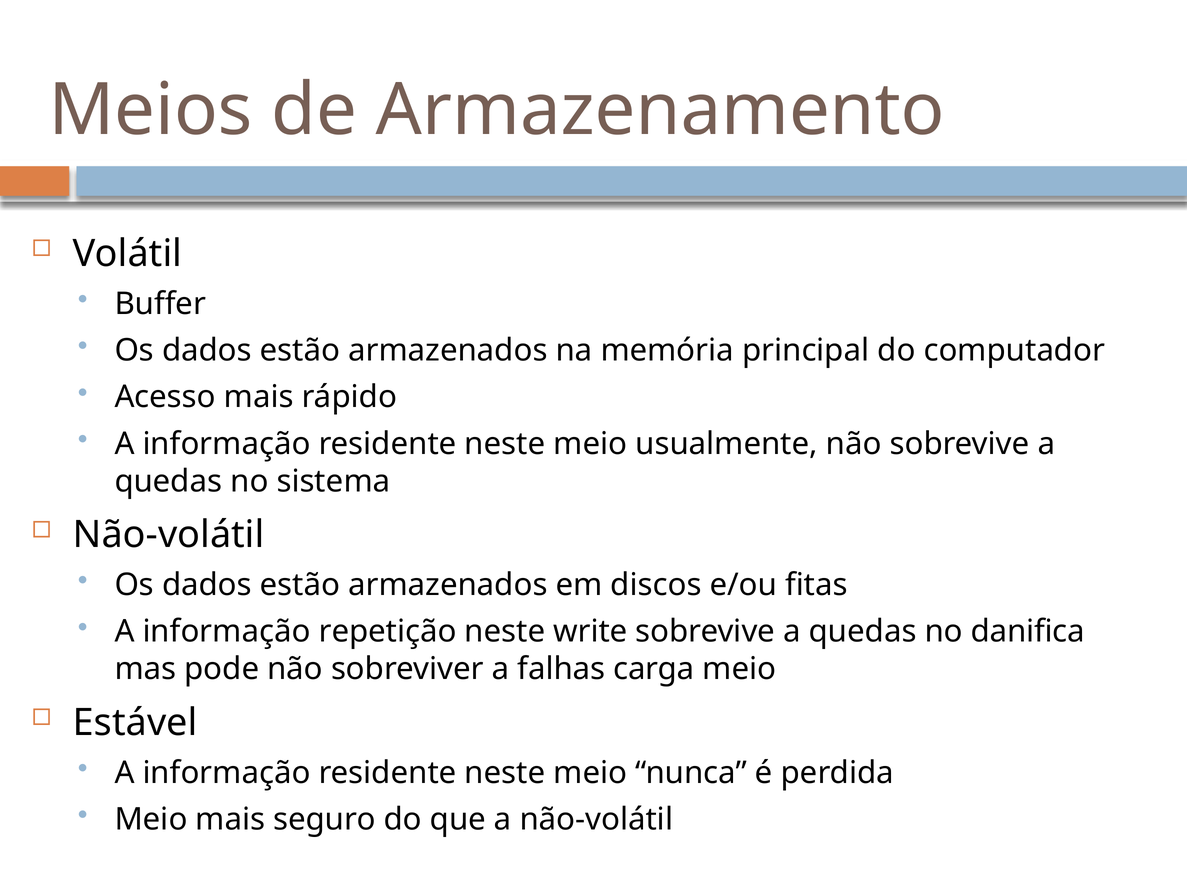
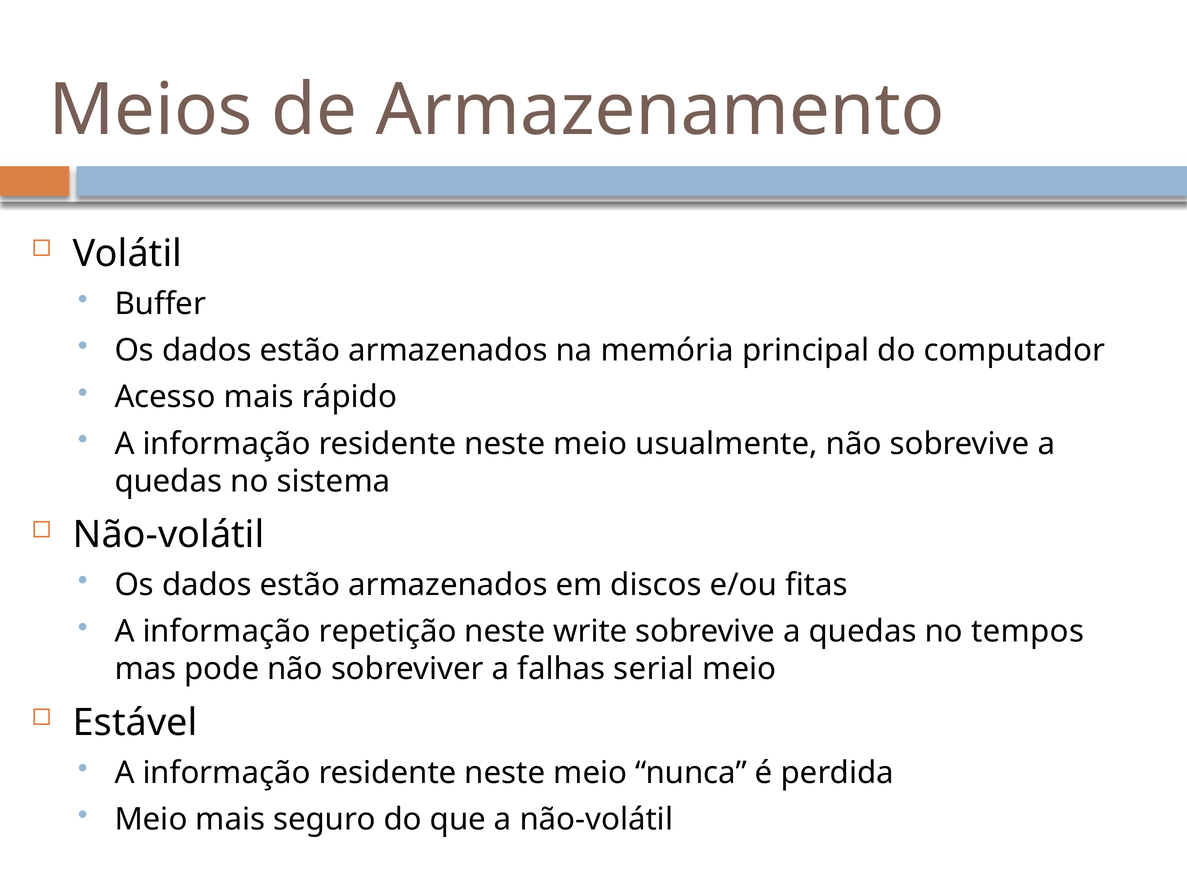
danifica: danifica -> tempos
carga: carga -> serial
